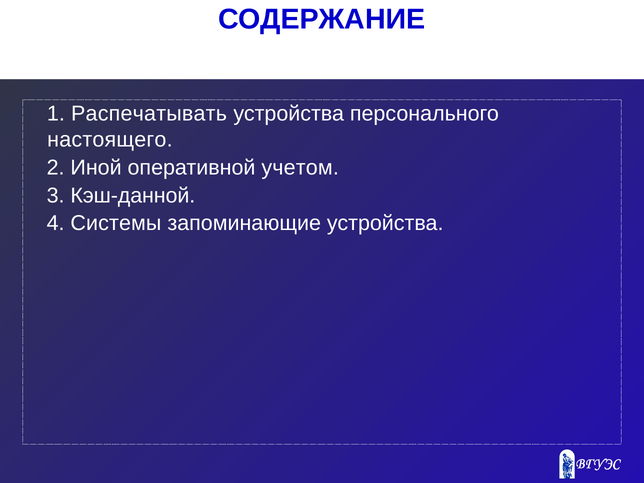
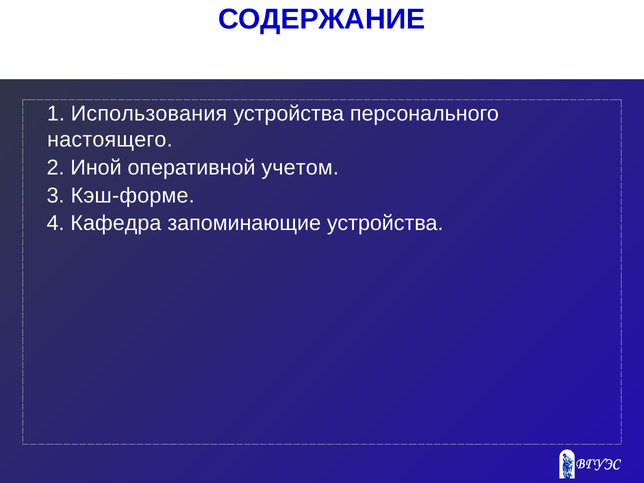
Распечатывать: Распечатывать -> Использования
Кэш-данной: Кэш-данной -> Кэш-форме
Системы: Системы -> Кафедра
